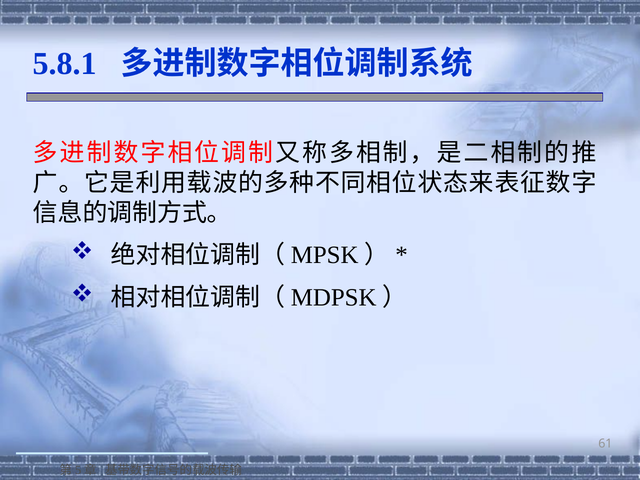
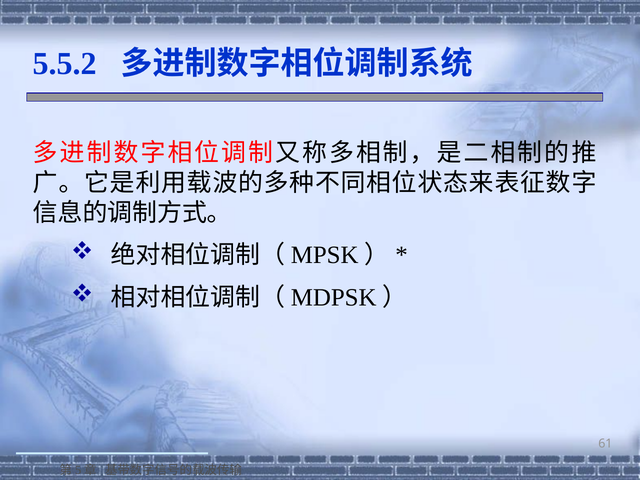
5.8.1: 5.8.1 -> 5.5.2
